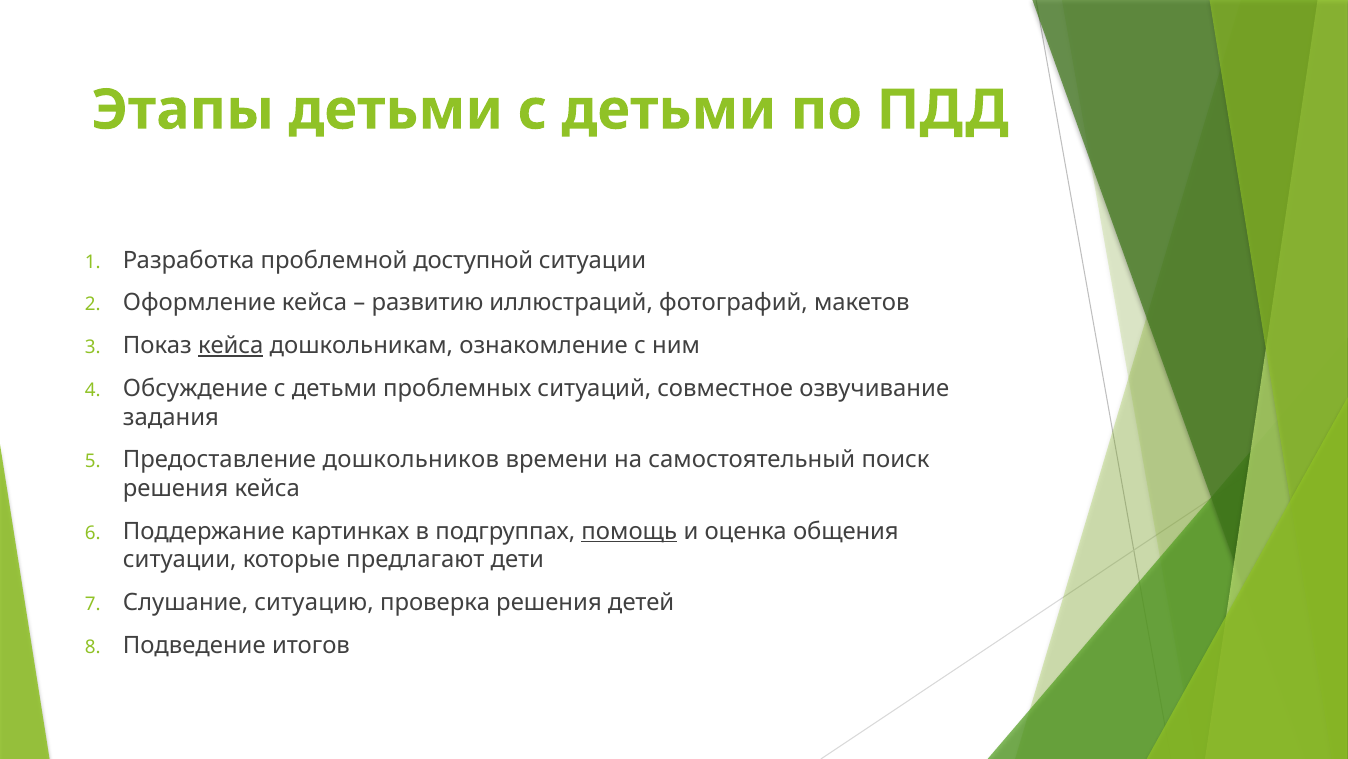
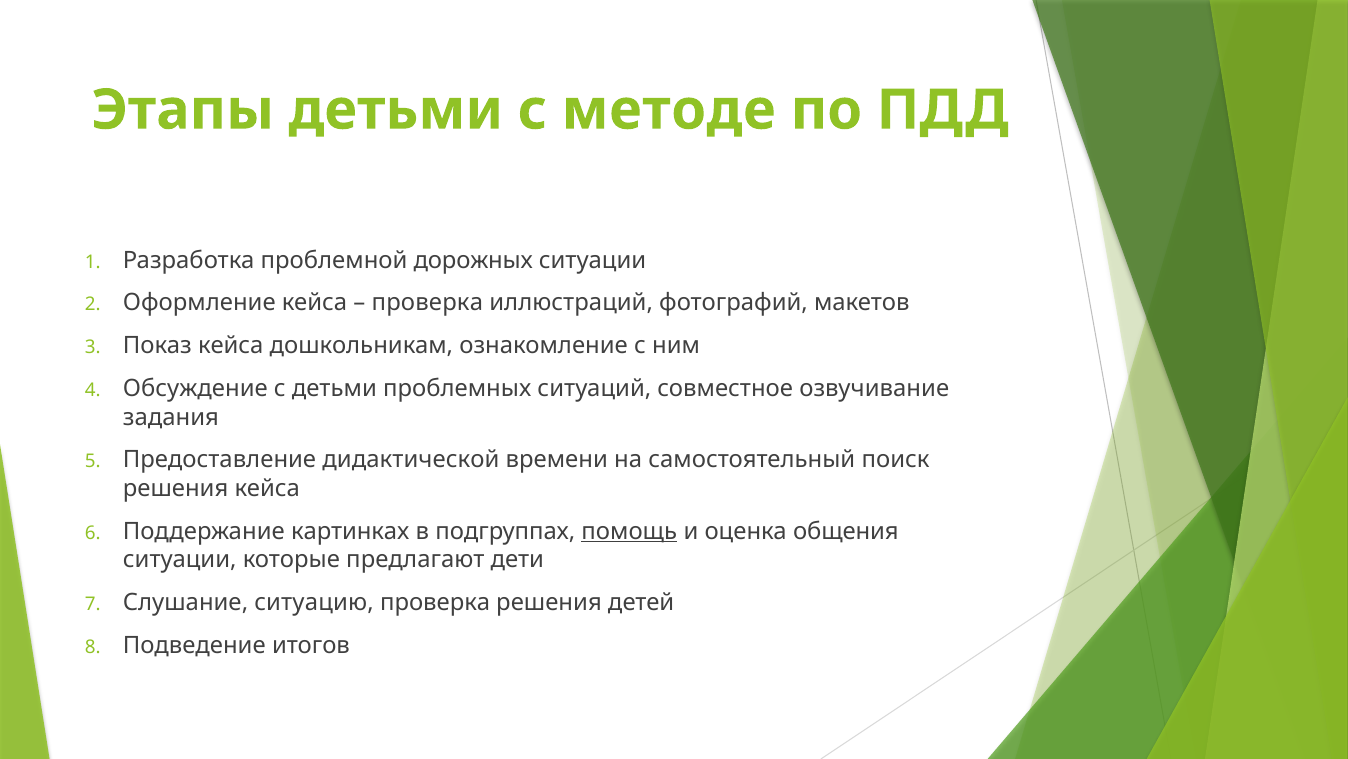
детьми at (669, 110): детьми -> методе
доступной: доступной -> дорожных
развитию at (428, 303): развитию -> проверка
кейса at (231, 345) underline: present -> none
дошкольников: дошкольников -> дидактической
